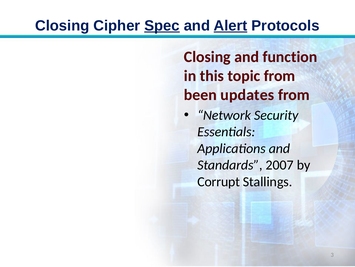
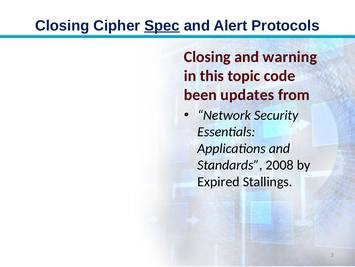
Alert underline: present -> none
function: function -> warning
topic from: from -> code
2007: 2007 -> 2008
Corrupt: Corrupt -> Expired
